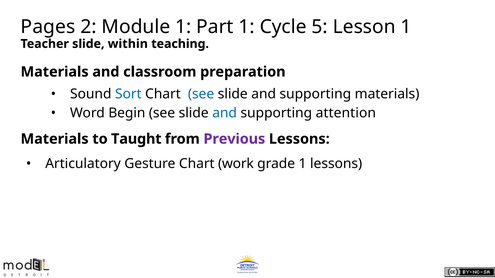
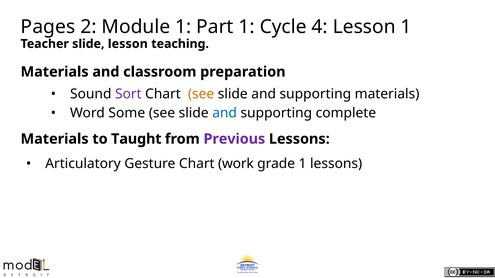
5: 5 -> 4
slide within: within -> lesson
Sort colour: blue -> purple
see at (201, 94) colour: blue -> orange
Begin: Begin -> Some
attention: attention -> complete
